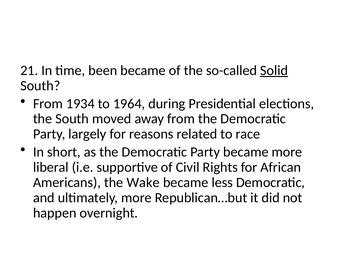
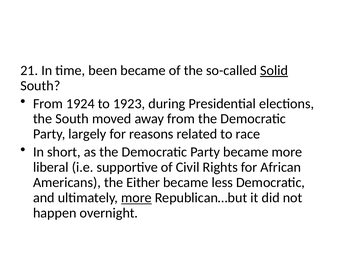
1934: 1934 -> 1924
1964: 1964 -> 1923
Wake: Wake -> Either
more at (136, 198) underline: none -> present
